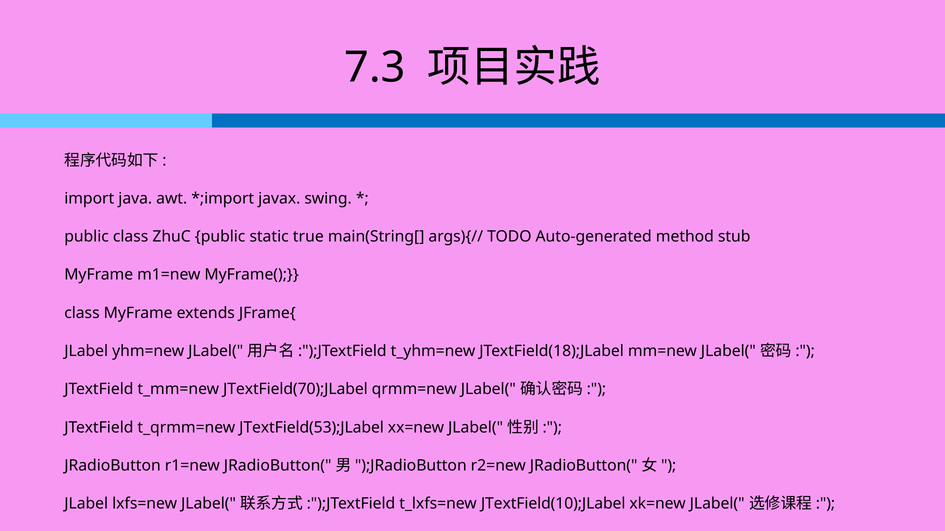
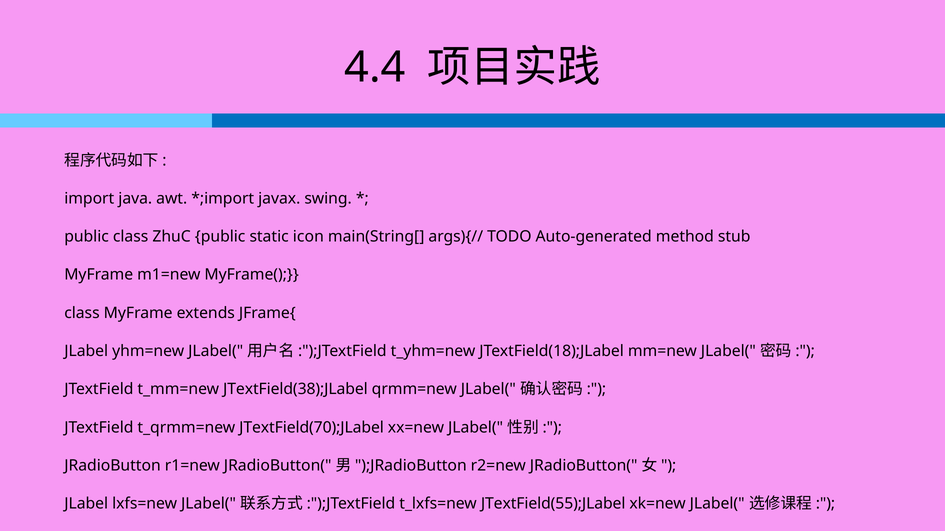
7.3: 7.3 -> 4.4
true: true -> icon
JTextField(70);JLabel: JTextField(70);JLabel -> JTextField(38);JLabel
JTextField(53);JLabel: JTextField(53);JLabel -> JTextField(70);JLabel
JTextField(10);JLabel: JTextField(10);JLabel -> JTextField(55);JLabel
